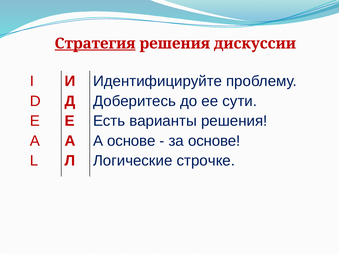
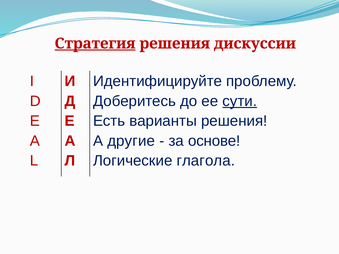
сути underline: none -> present
А основе: основе -> другие
строчке: строчке -> глагола
